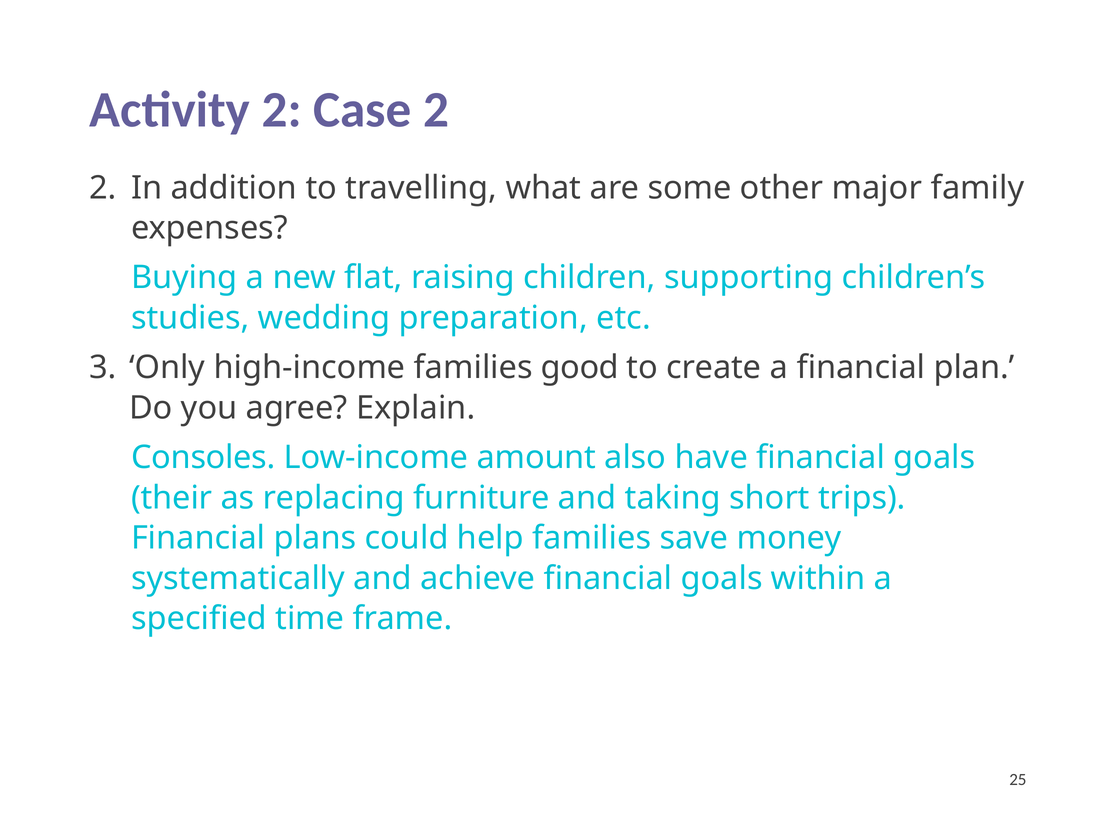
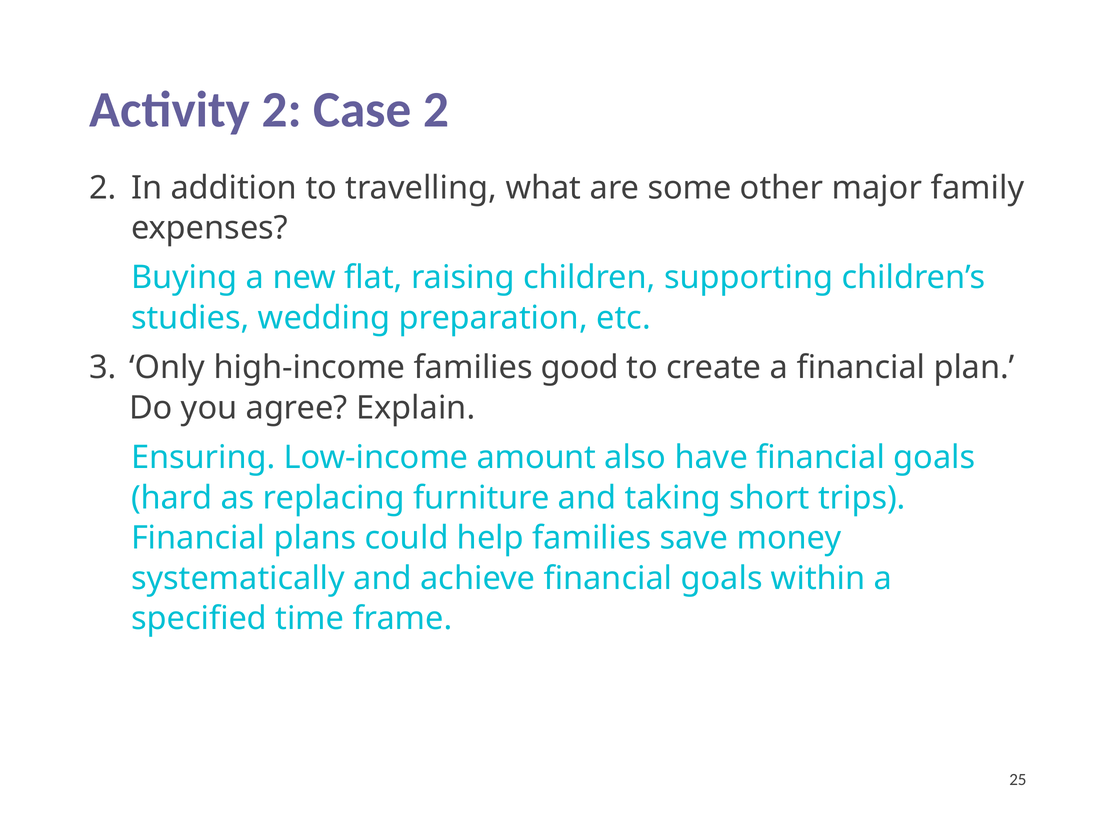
Consoles: Consoles -> Ensuring
their: their -> hard
